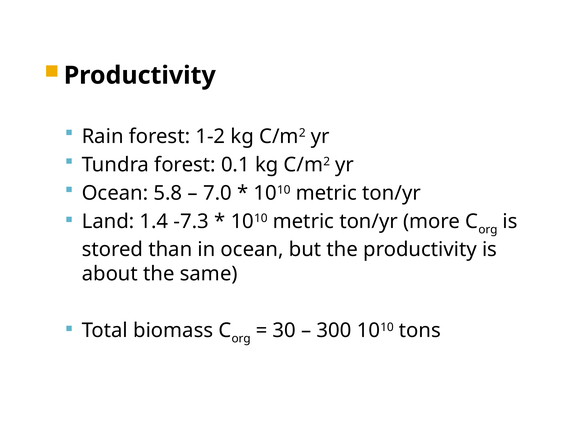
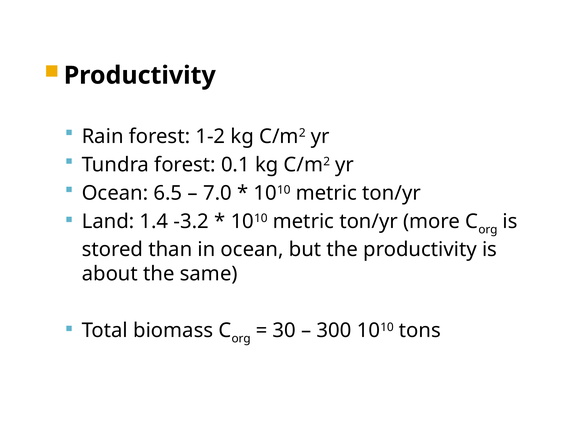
5.8: 5.8 -> 6.5
-7.3: -7.3 -> -3.2
